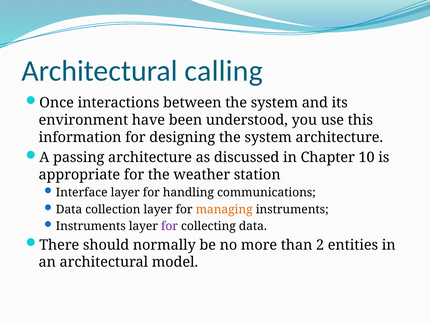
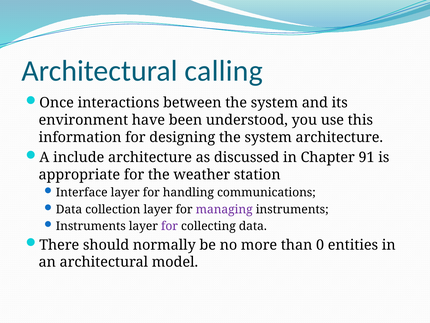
passing: passing -> include
10: 10 -> 91
managing colour: orange -> purple
2: 2 -> 0
